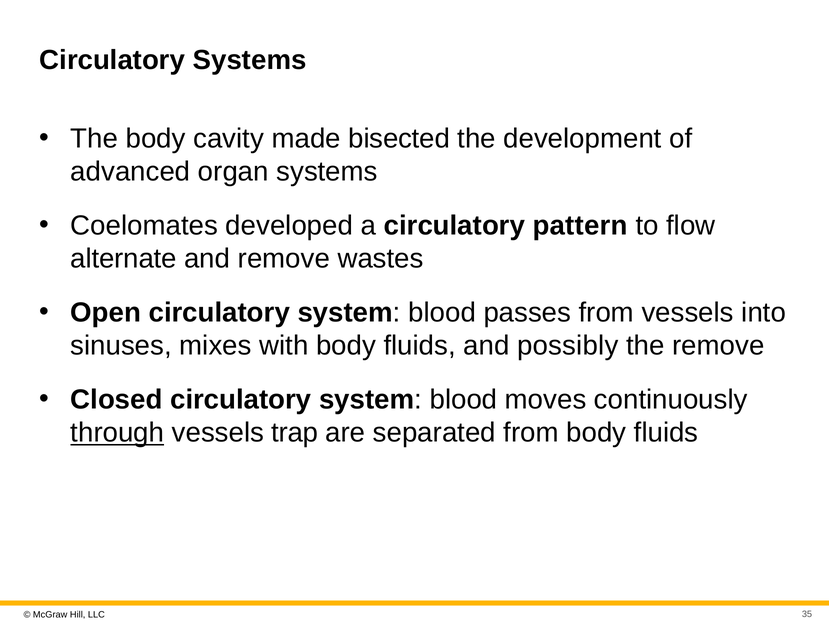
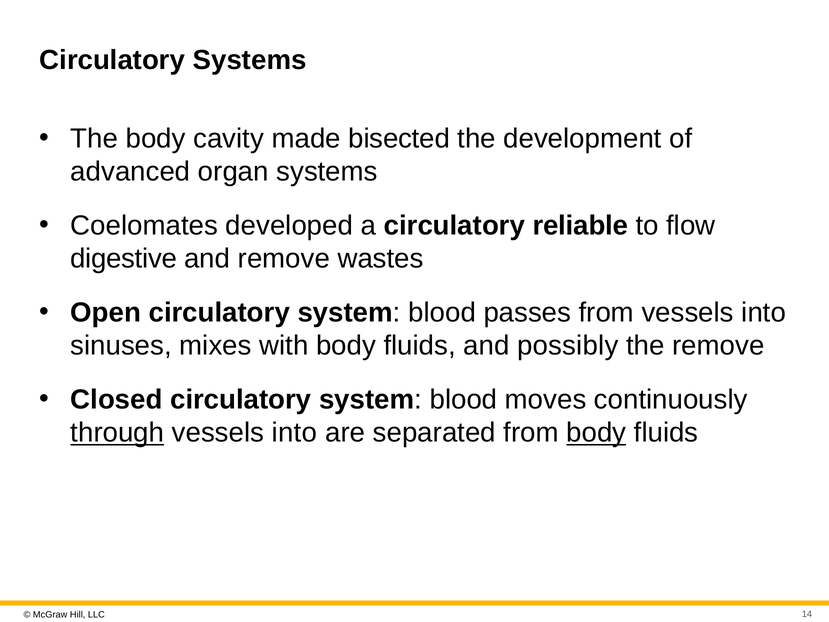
pattern: pattern -> reliable
alternate: alternate -> digestive
trap at (295, 433): trap -> into
body at (596, 433) underline: none -> present
35: 35 -> 14
